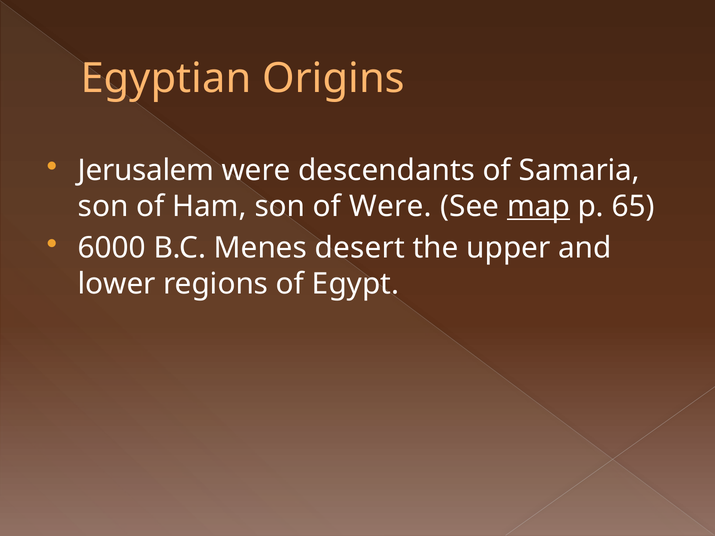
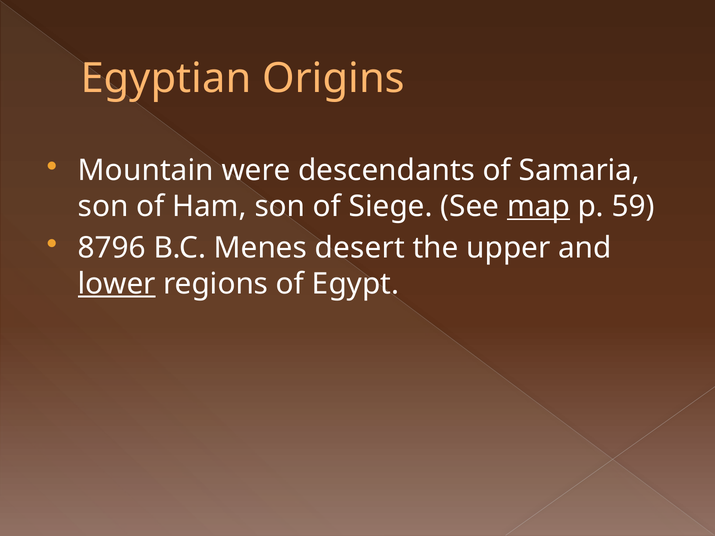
Jerusalem: Jerusalem -> Mountain
of Were: Were -> Siege
65: 65 -> 59
6000: 6000 -> 8796
lower underline: none -> present
